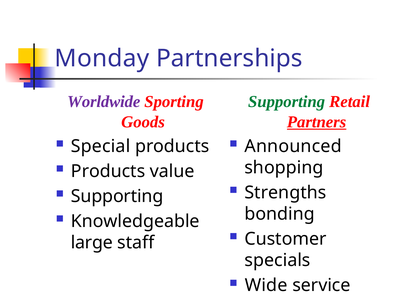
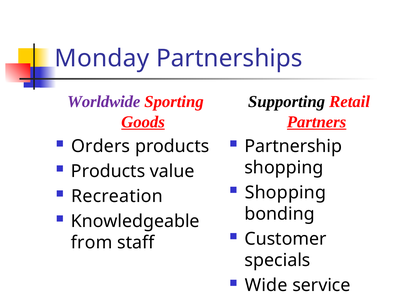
Supporting at (287, 102) colour: green -> black
Goods underline: none -> present
Special: Special -> Orders
Announced: Announced -> Partnership
Strengths at (285, 192): Strengths -> Shopping
Supporting at (117, 196): Supporting -> Recreation
large: large -> from
